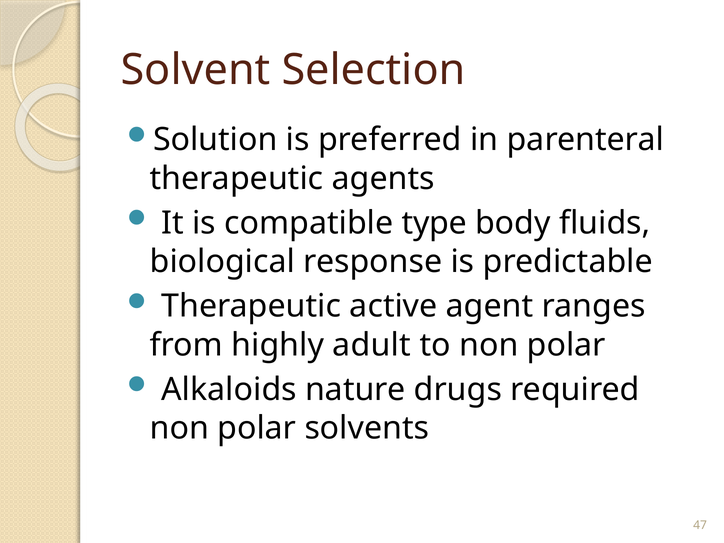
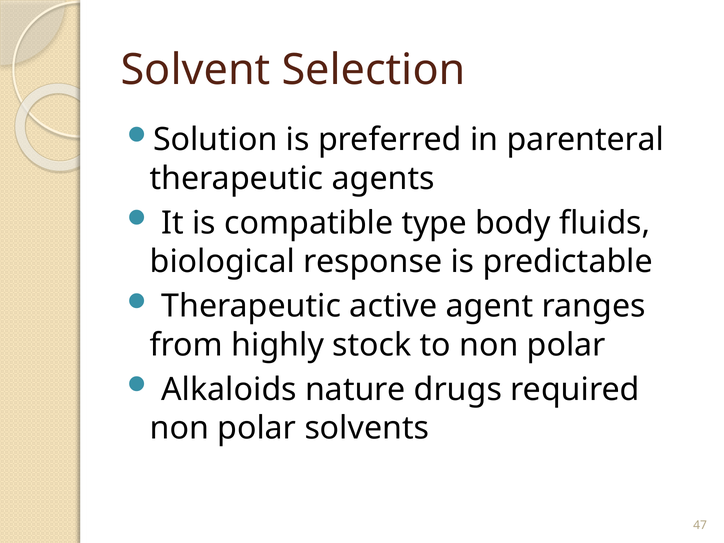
adult: adult -> stock
